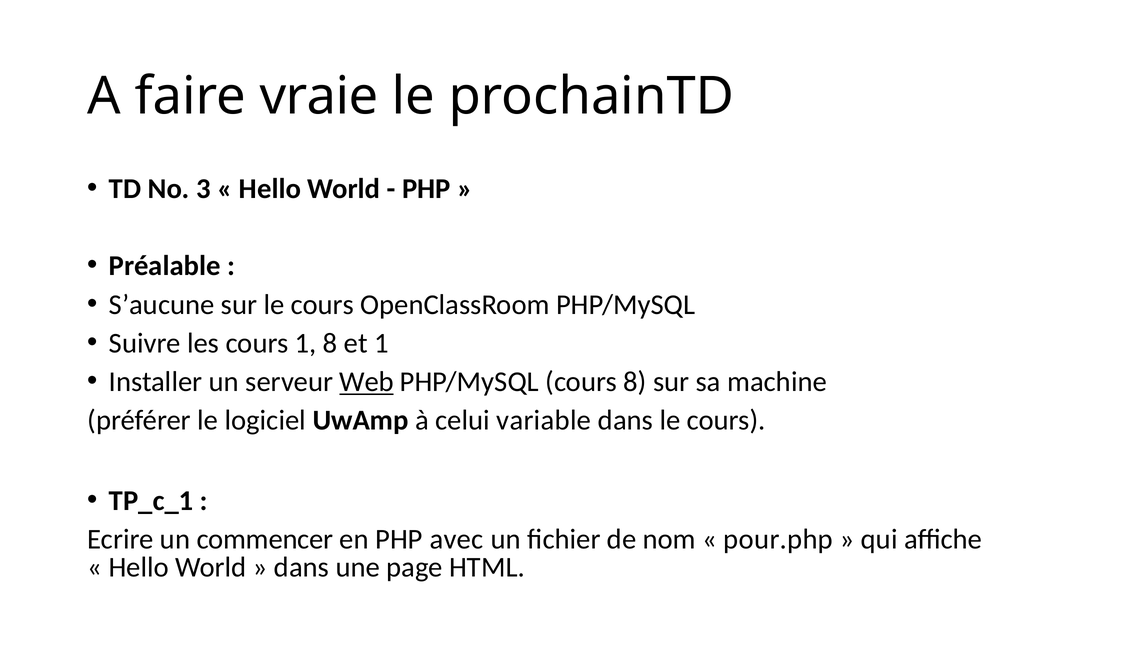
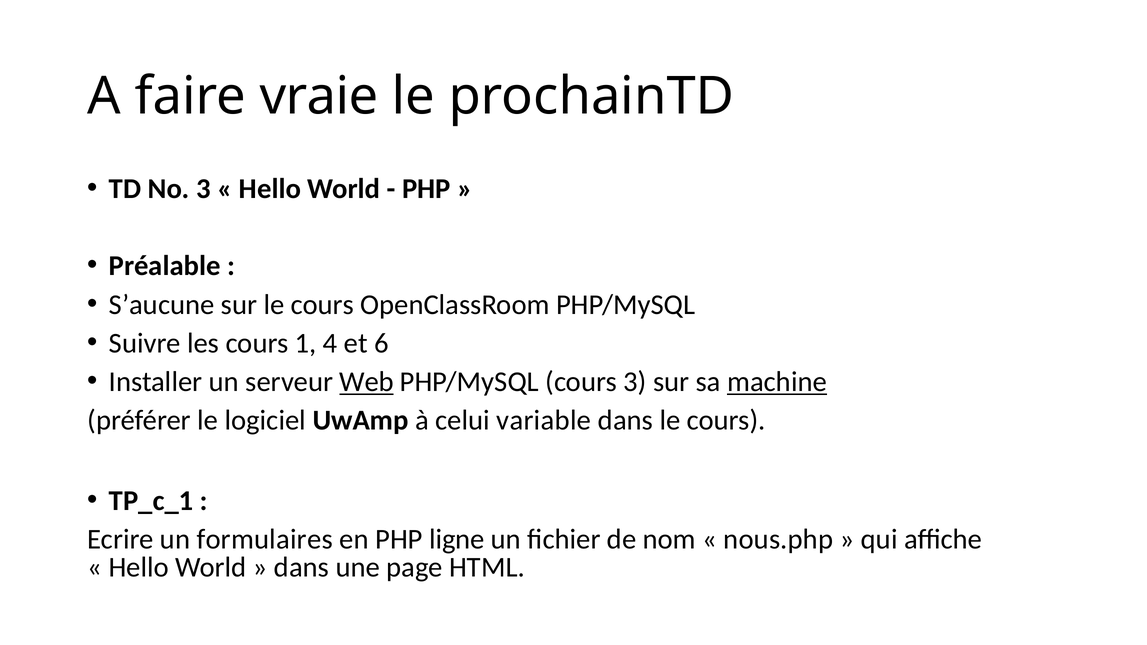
1 8: 8 -> 4
et 1: 1 -> 6
cours 8: 8 -> 3
machine underline: none -> present
commencer: commencer -> formulaires
avec: avec -> ligne
pour.php: pour.php -> nous.php
